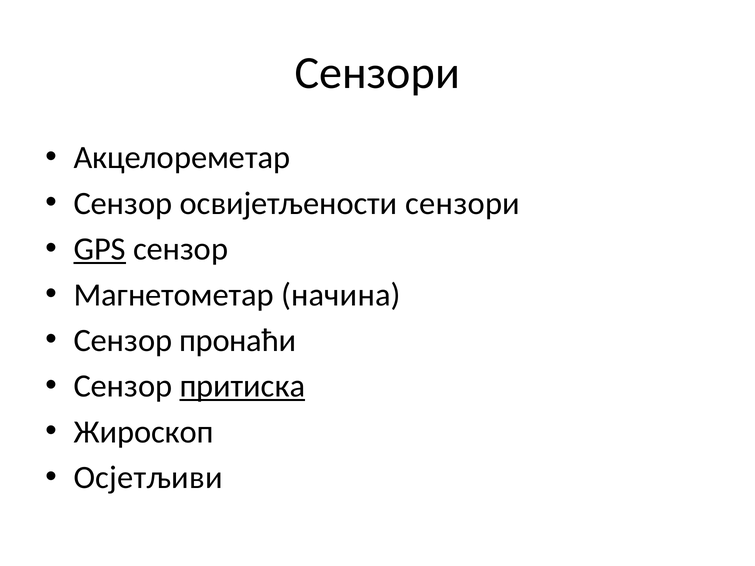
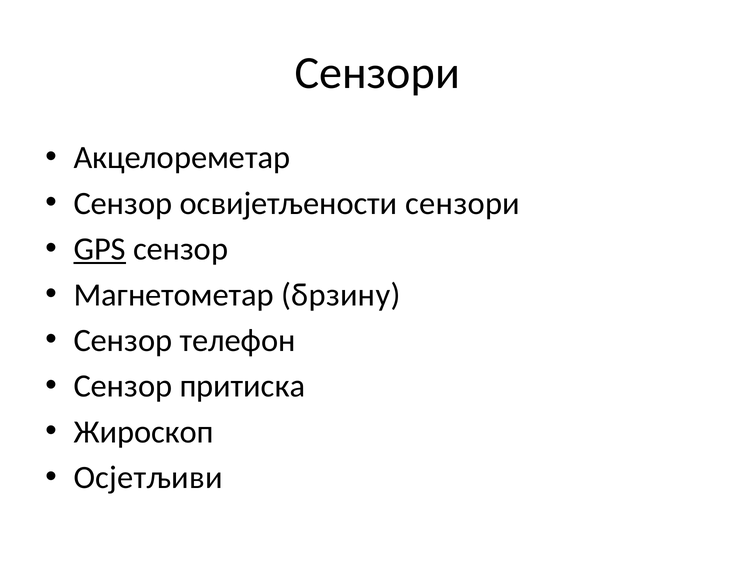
начина: начина -> брзину
пронаћи: пронаћи -> телефон
притиска underline: present -> none
